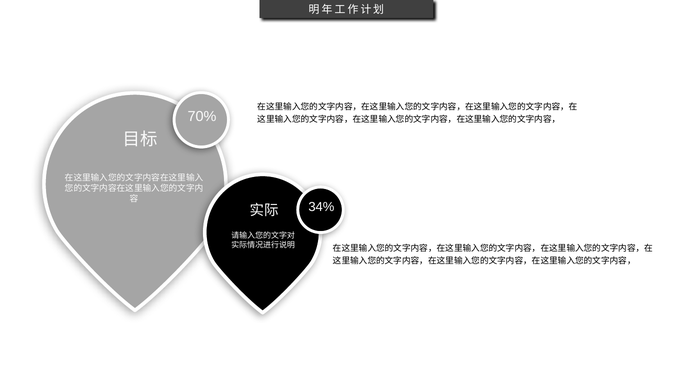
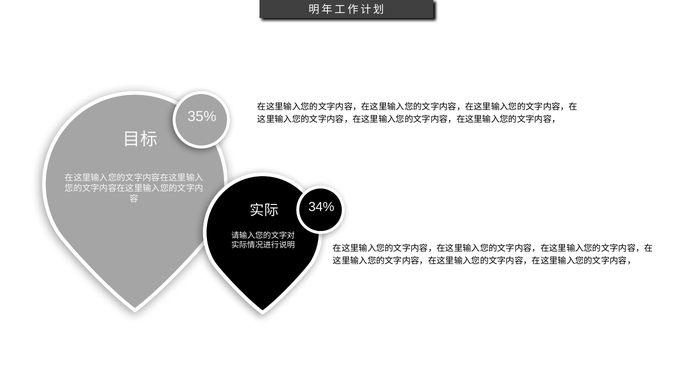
70%: 70% -> 35%
